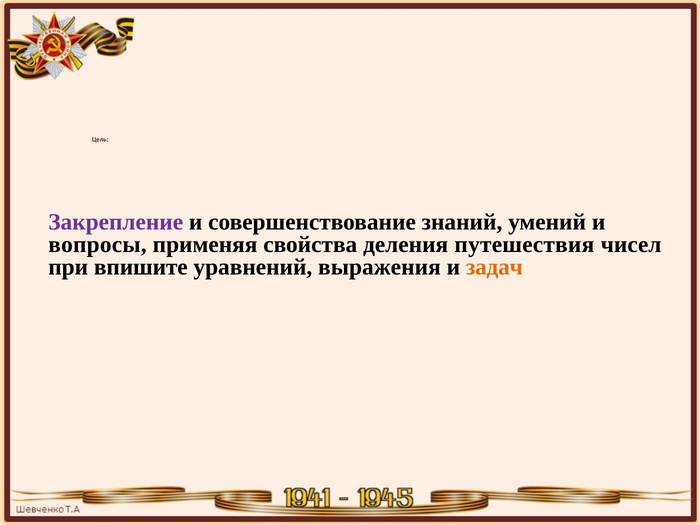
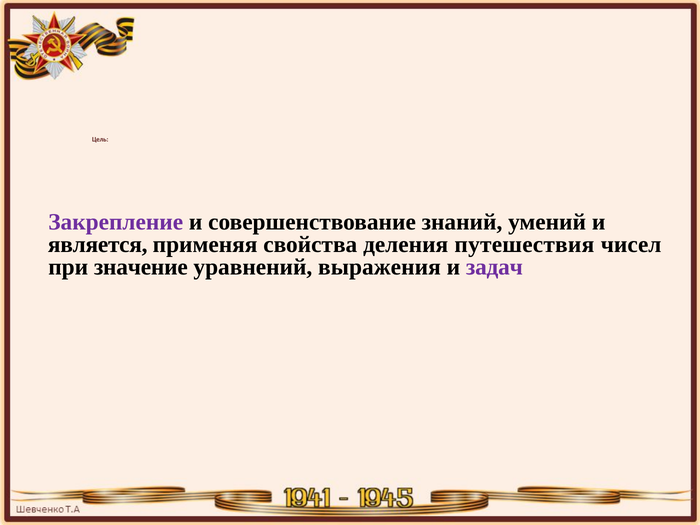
вопросы: вопросы -> является
впишите: впишите -> значение
задач colour: orange -> purple
